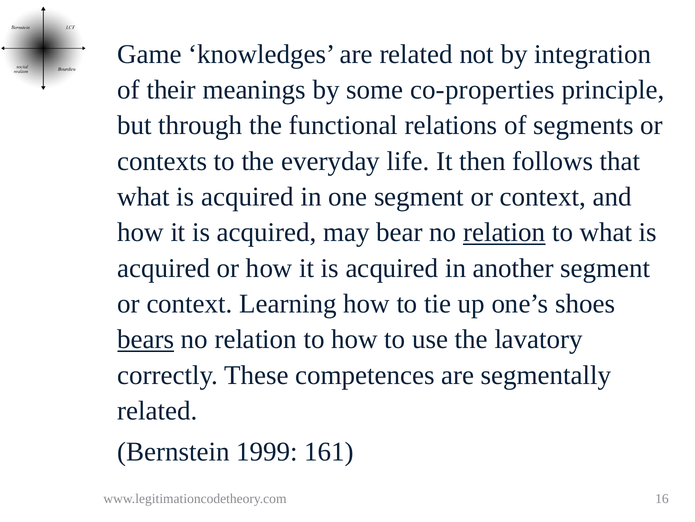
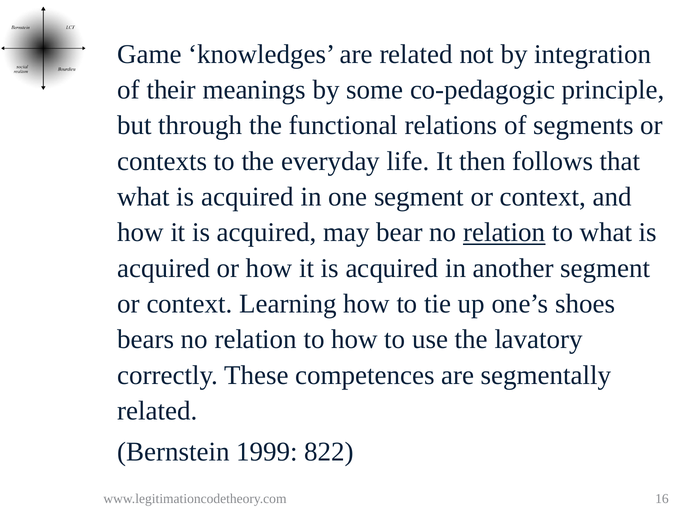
co-properties: co-properties -> co-pedagogic
bears underline: present -> none
161: 161 -> 822
